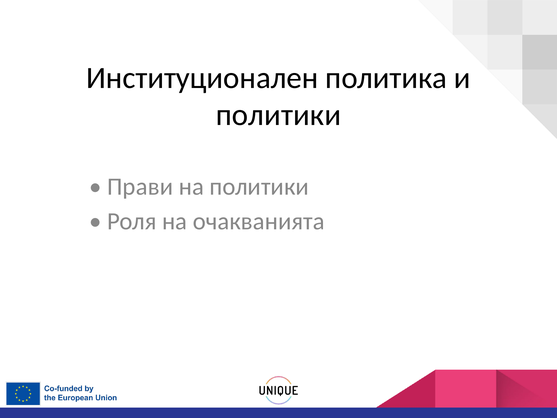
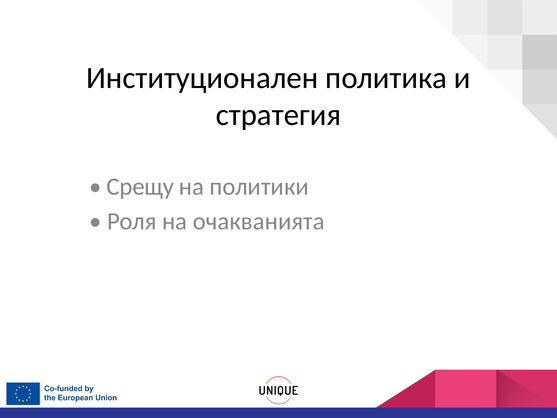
политики at (278, 115): политики -> стратегия
Прави: Прави -> Срещу
